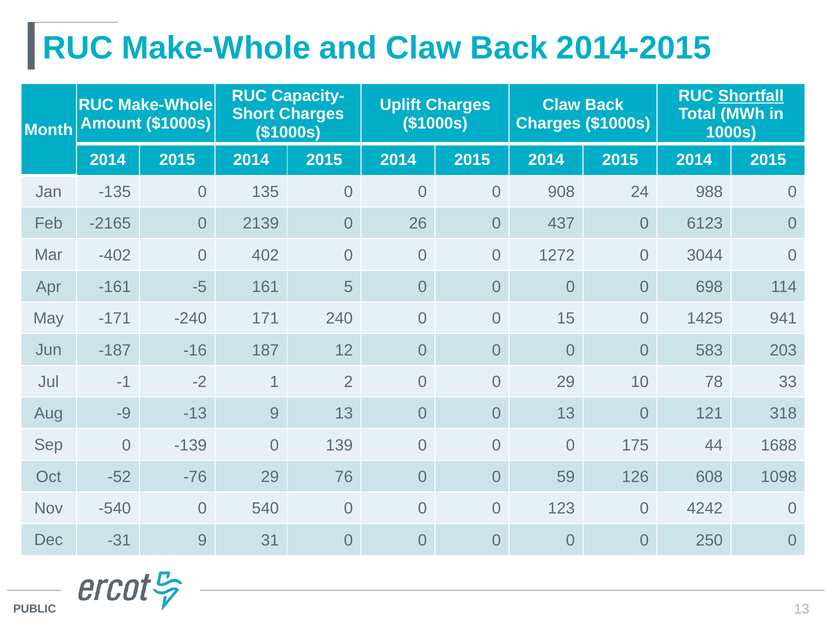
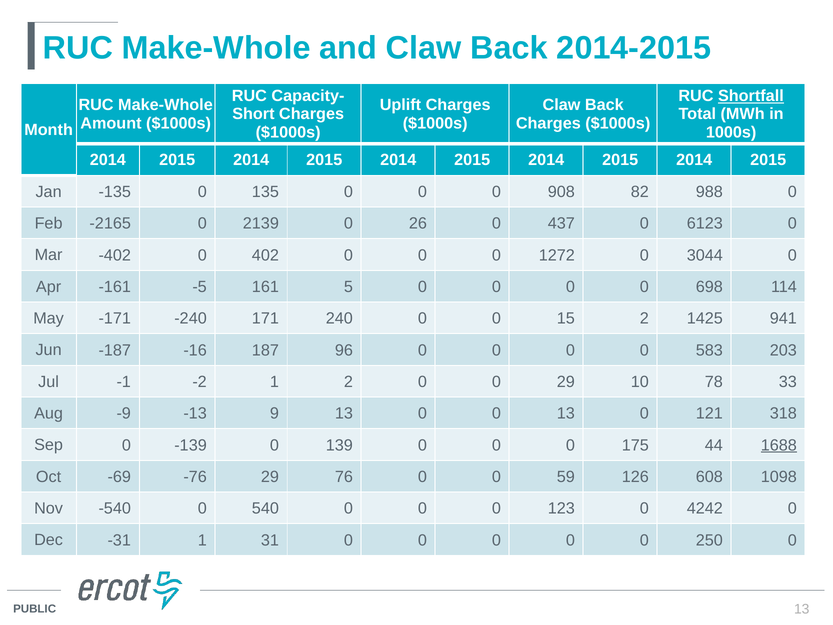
24: 24 -> 82
15 0: 0 -> 2
12: 12 -> 96
1688 underline: none -> present
-52: -52 -> -69
-31 9: 9 -> 1
